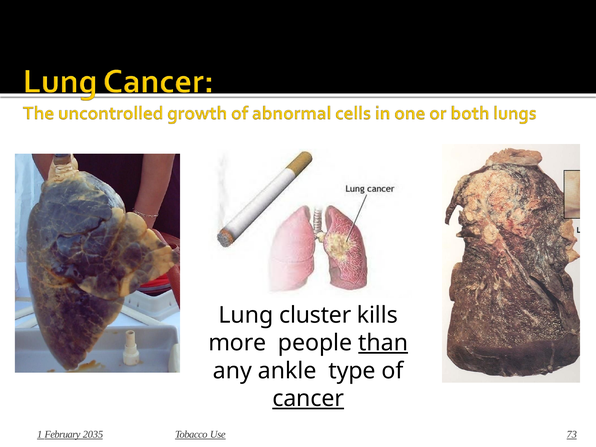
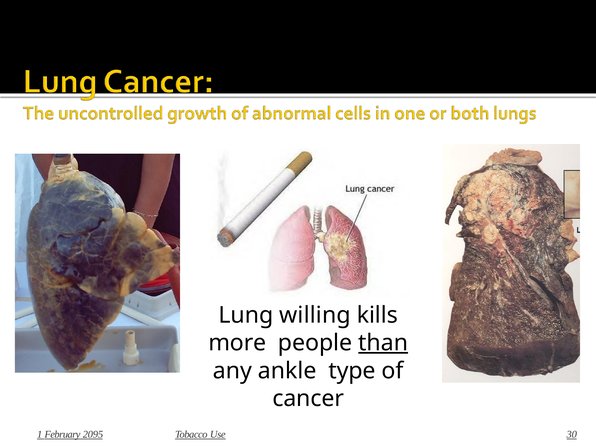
cluster: cluster -> willing
cancer underline: present -> none
2035: 2035 -> 2095
73: 73 -> 30
